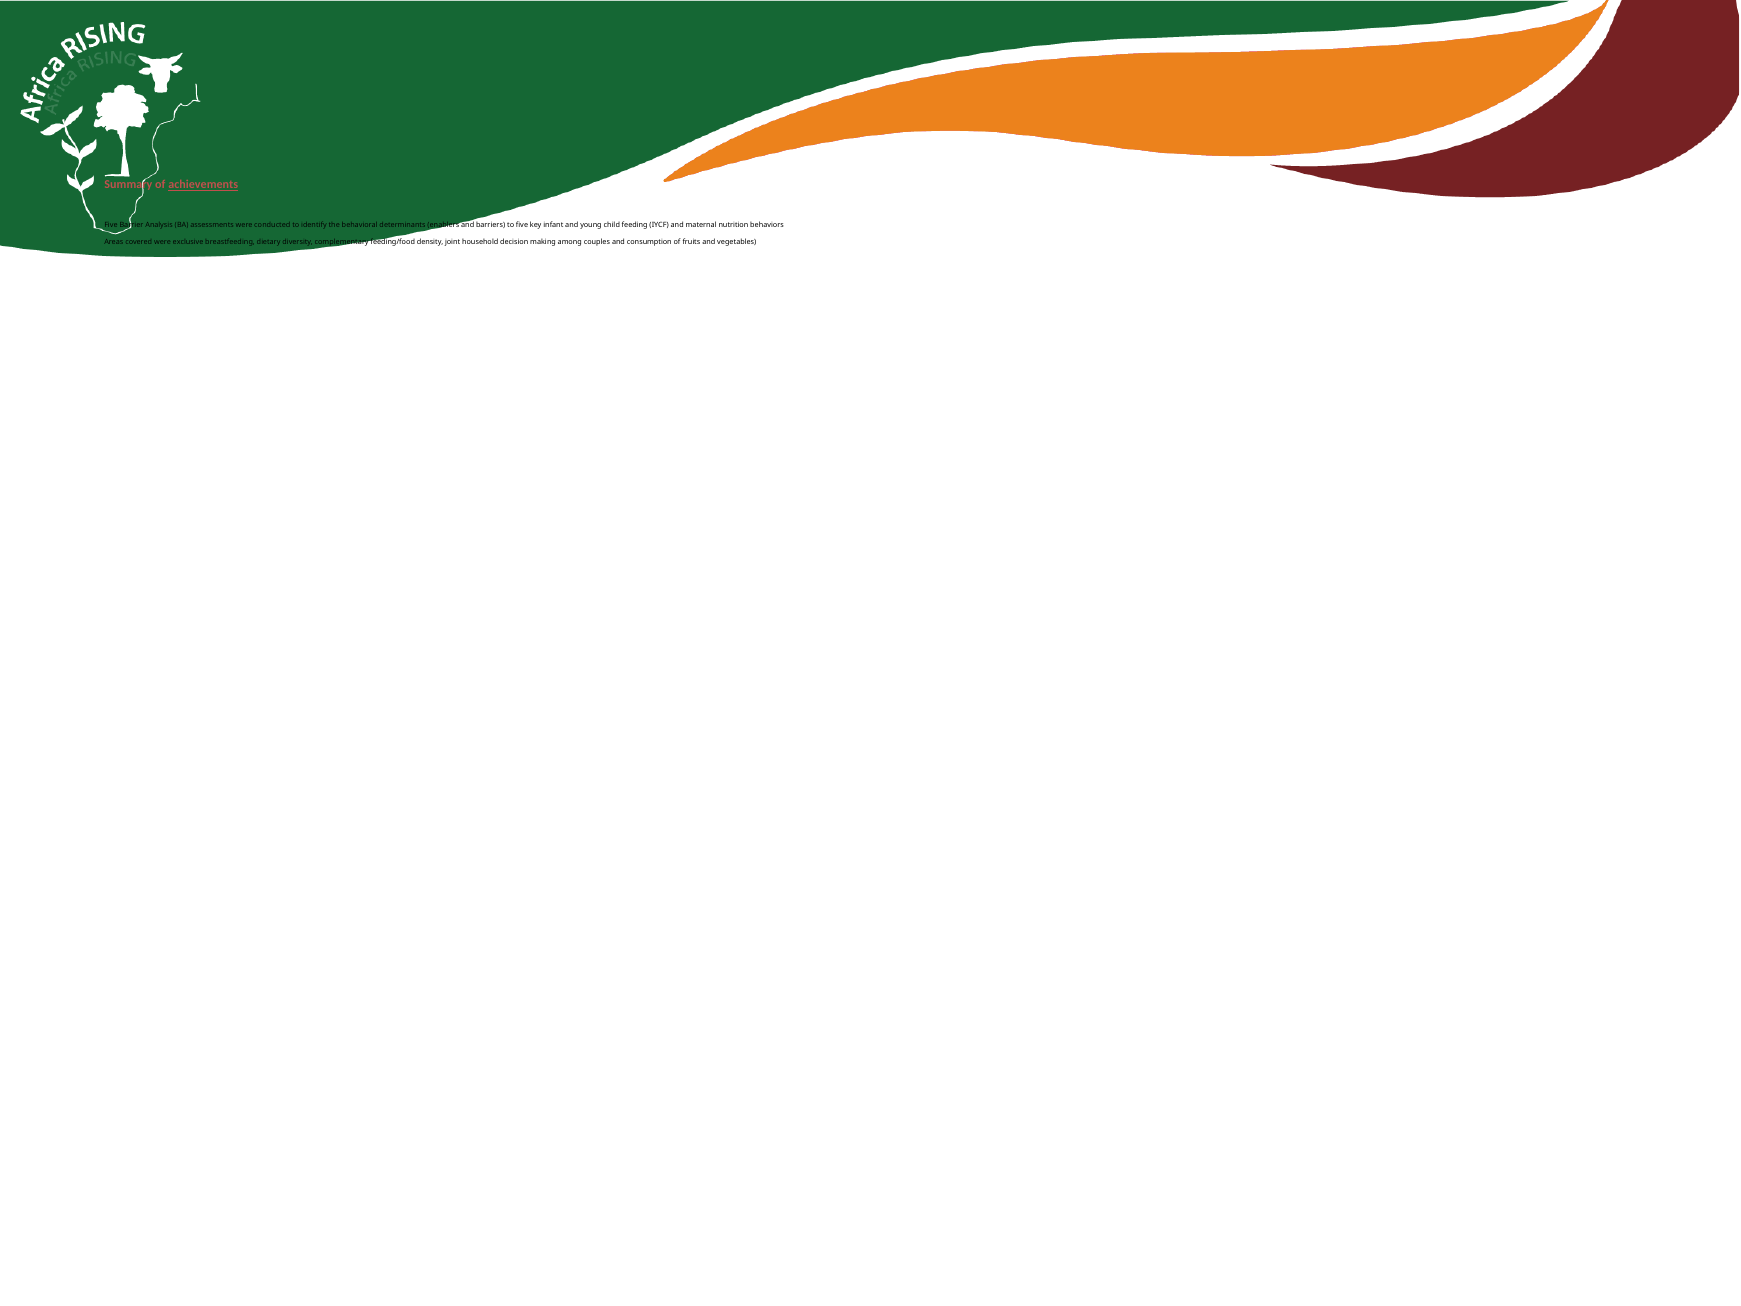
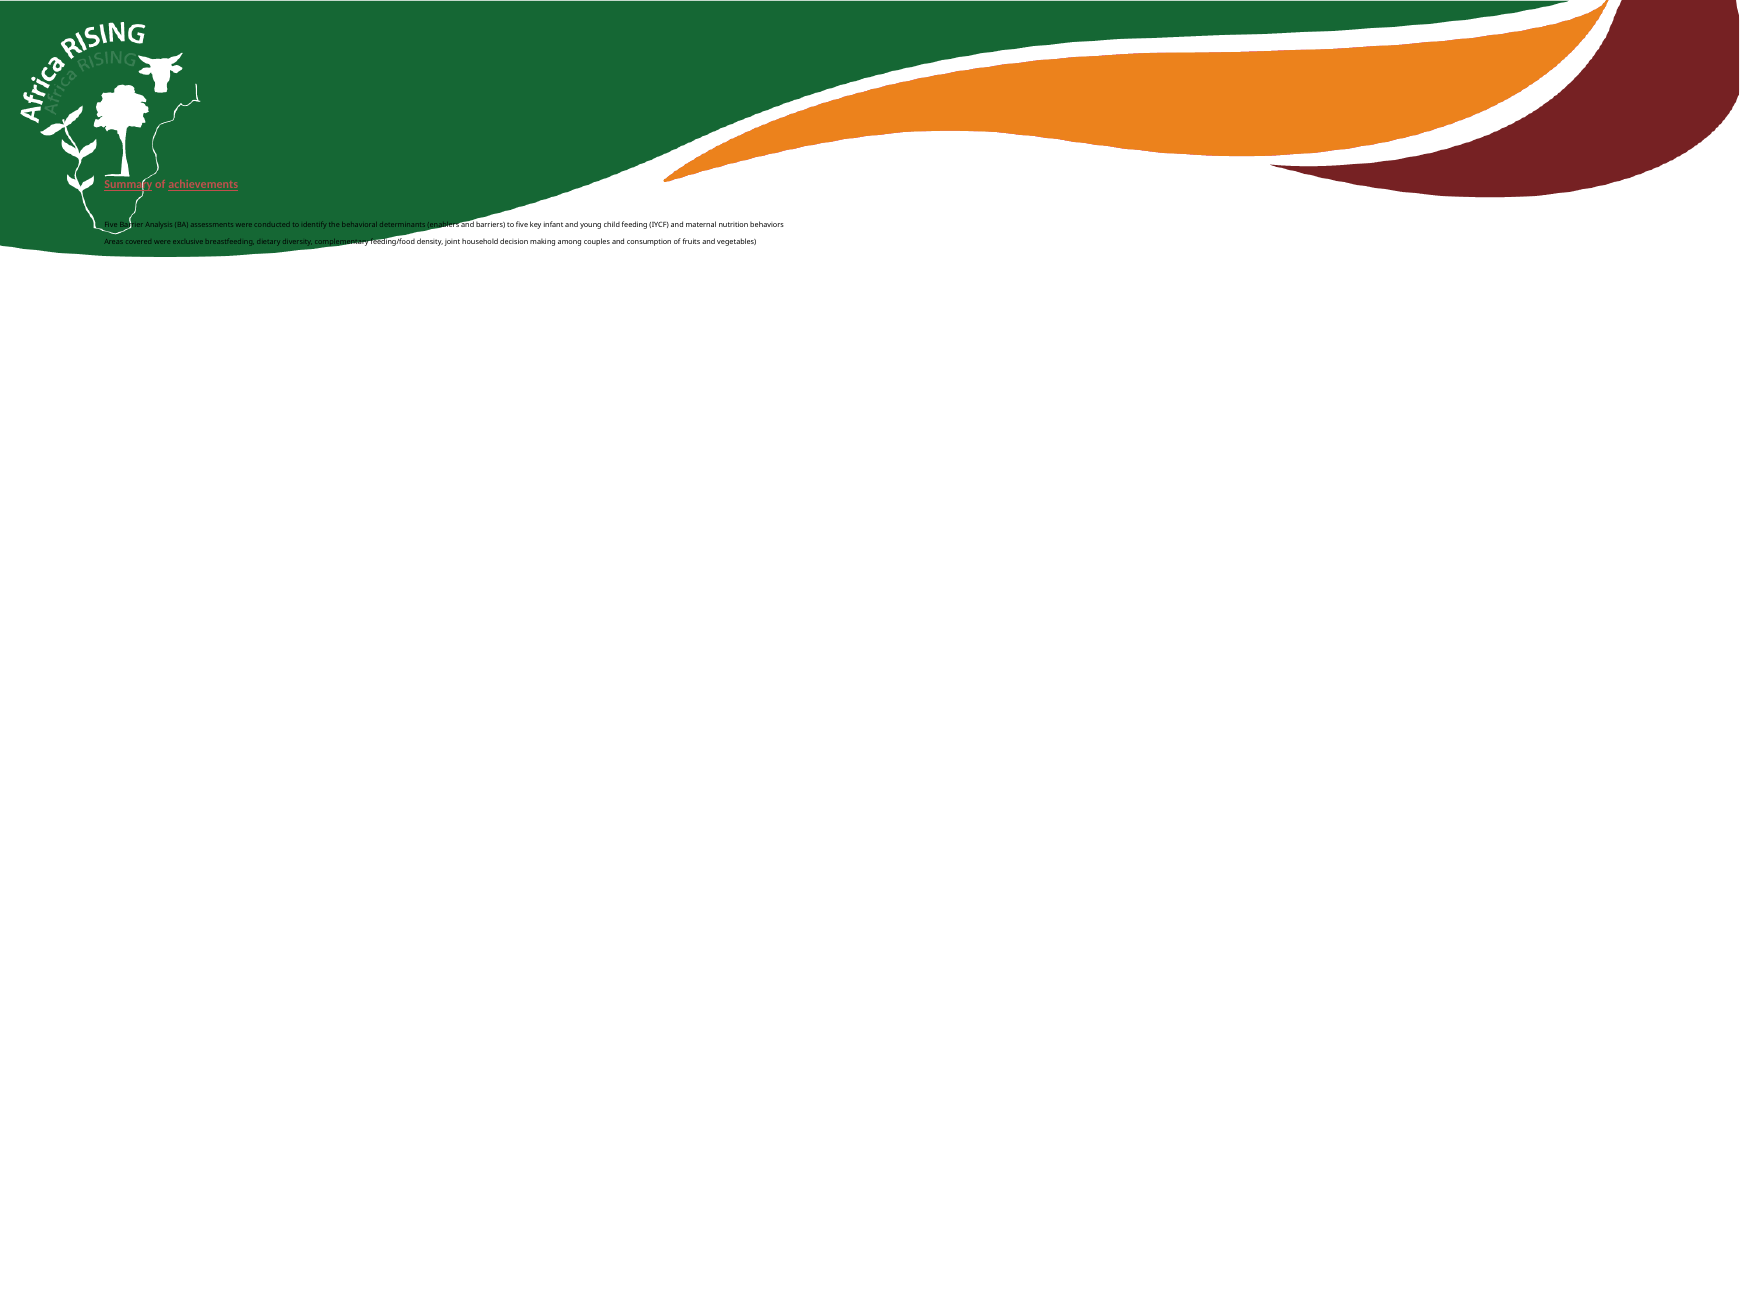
Summary underline: none -> present
